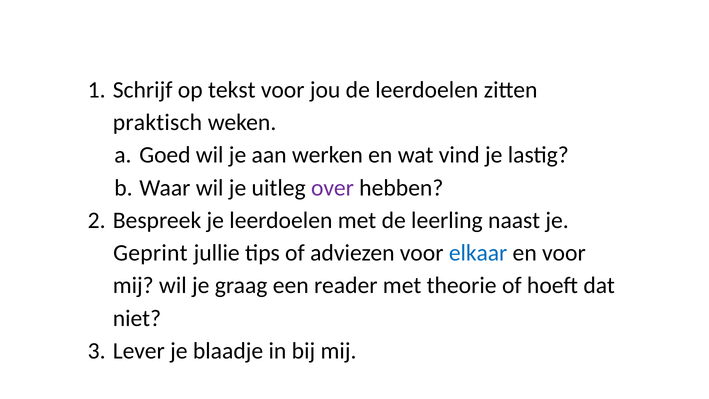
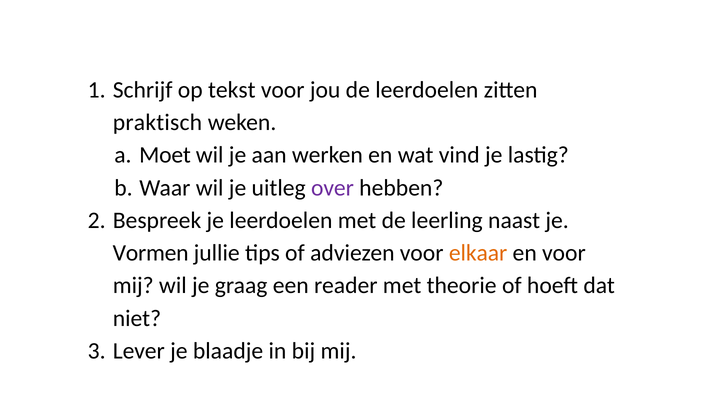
Goed: Goed -> Moet
Geprint: Geprint -> Vormen
elkaar colour: blue -> orange
